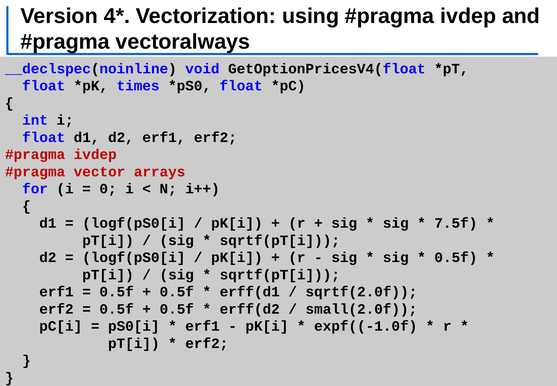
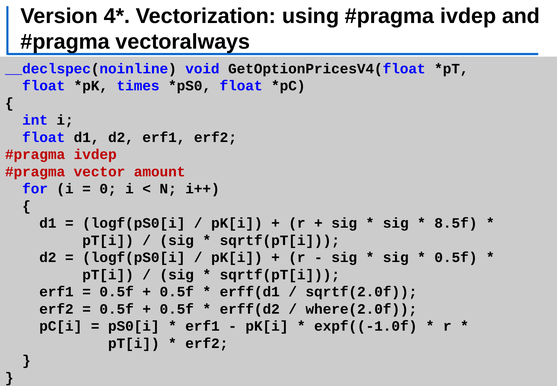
arrays: arrays -> amount
7.5f: 7.5f -> 8.5f
small(2.0f: small(2.0f -> where(2.0f
